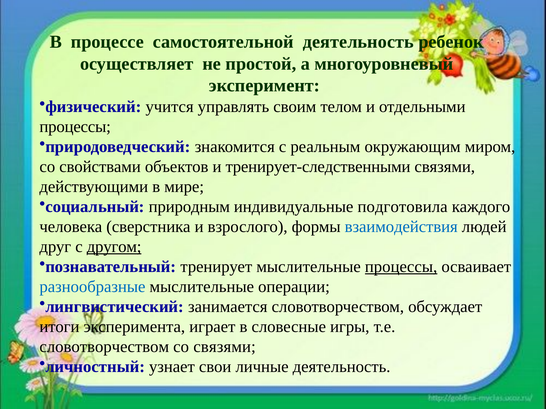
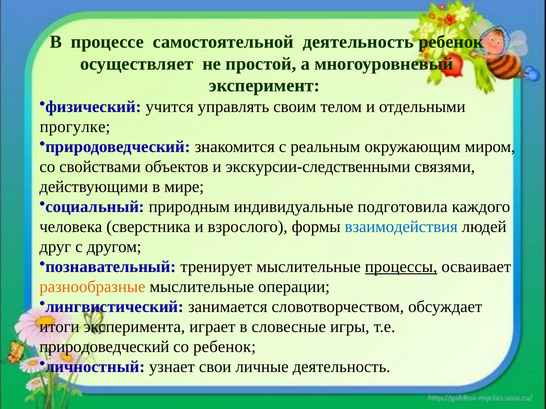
процессы at (75, 127): процессы -> прогулке
тренирует-следственными: тренирует-следственными -> экскурсии-следственными
другом underline: present -> none
разнообразные colour: blue -> orange
словотворчеством at (104, 347): словотворчеством -> природоведческий
со связями: связями -> ребенок
